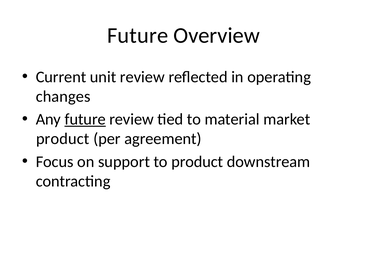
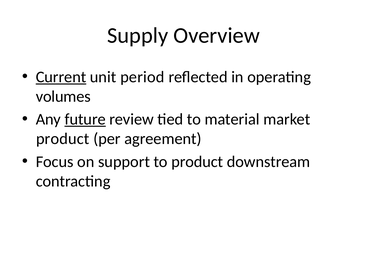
Future at (138, 36): Future -> Supply
Current underline: none -> present
unit review: review -> period
changes: changes -> volumes
